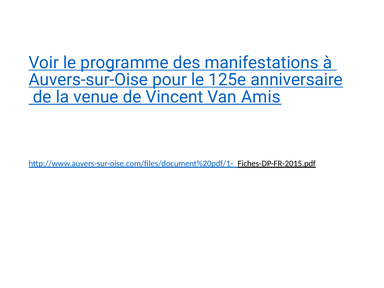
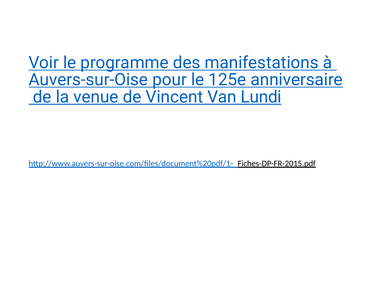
Amis: Amis -> Lundi
